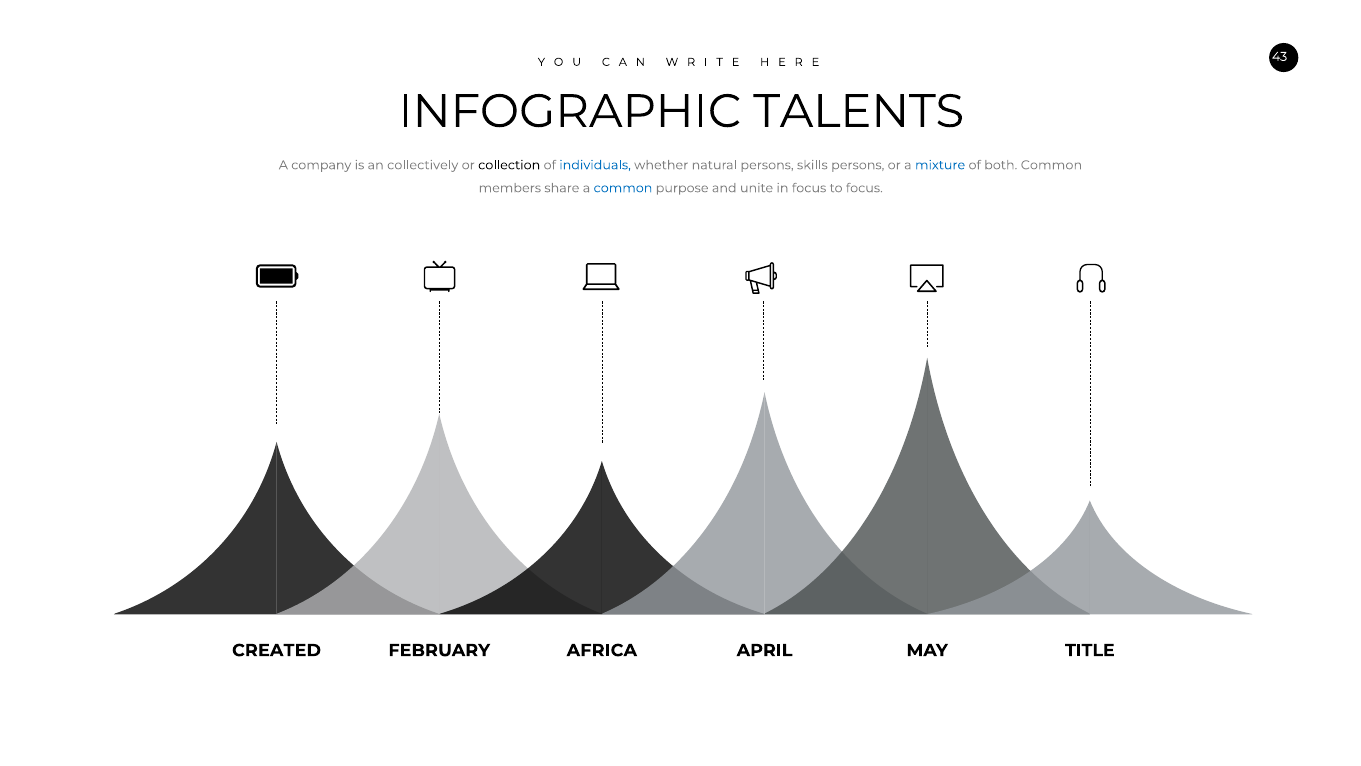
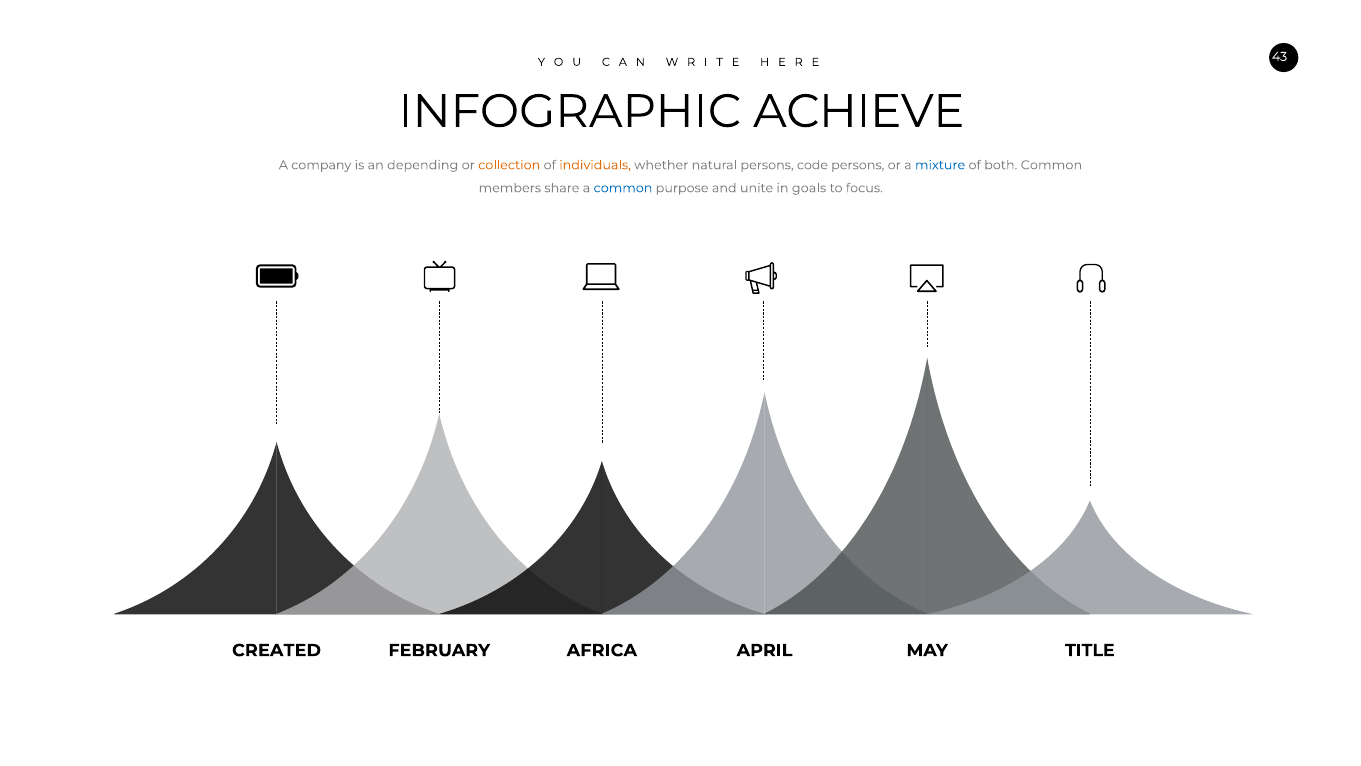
TALENTS: TALENTS -> ACHIEVE
collectively: collectively -> depending
collection colour: black -> orange
individuals colour: blue -> orange
skills: skills -> code
in focus: focus -> goals
